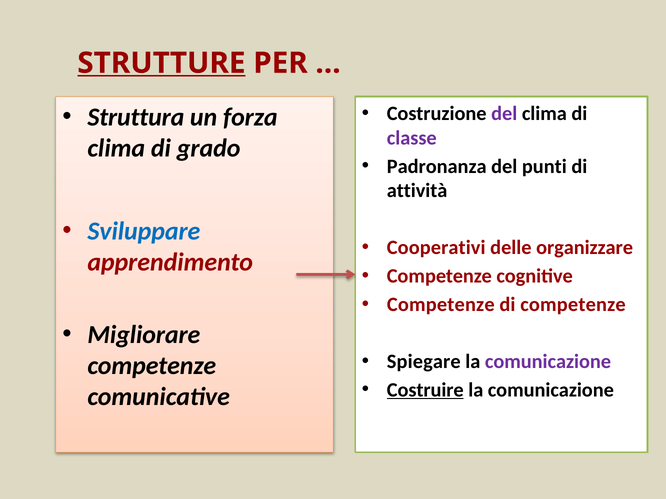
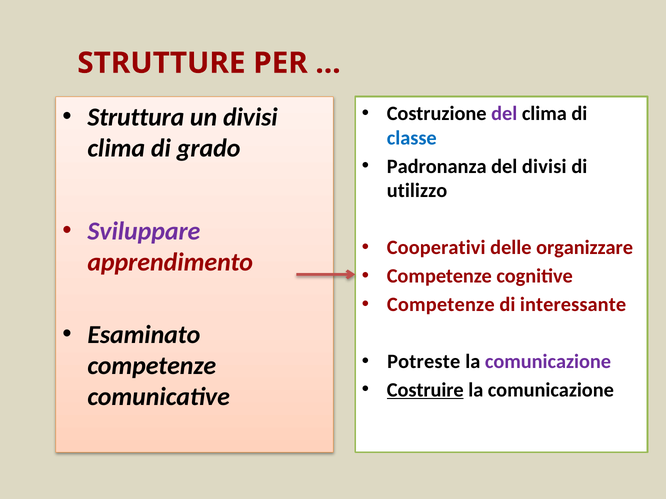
STRUTTURE underline: present -> none
un forza: forza -> divisi
classe colour: purple -> blue
del punti: punti -> divisi
attività: attività -> utilizzo
Sviluppare colour: blue -> purple
di competenze: competenze -> interessante
Migliorare: Migliorare -> Esaminato
Spiegare: Spiegare -> Potreste
